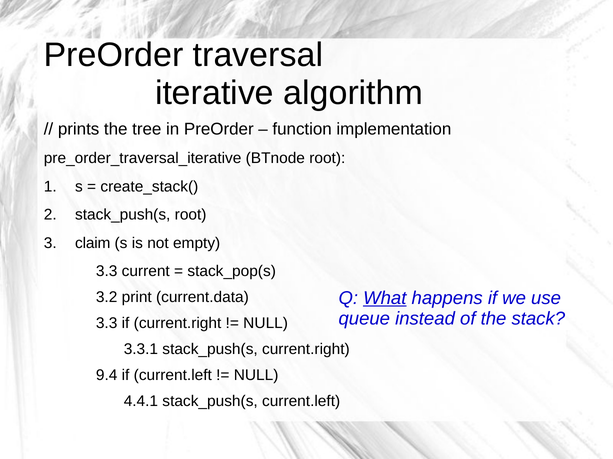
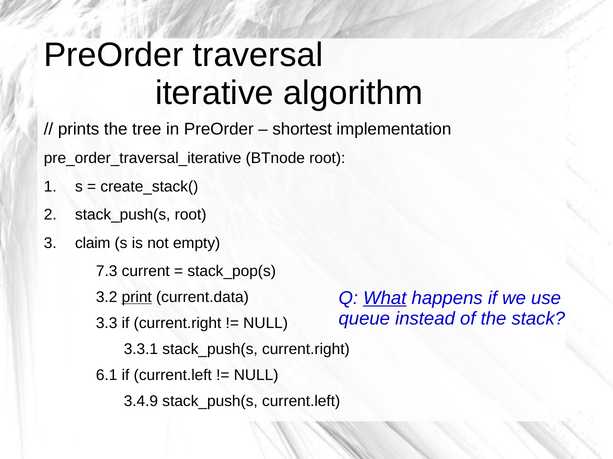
function: function -> shortest
3.3 at (107, 272): 3.3 -> 7.3
print underline: none -> present
9.4: 9.4 -> 6.1
4.4.1: 4.4.1 -> 3.4.9
